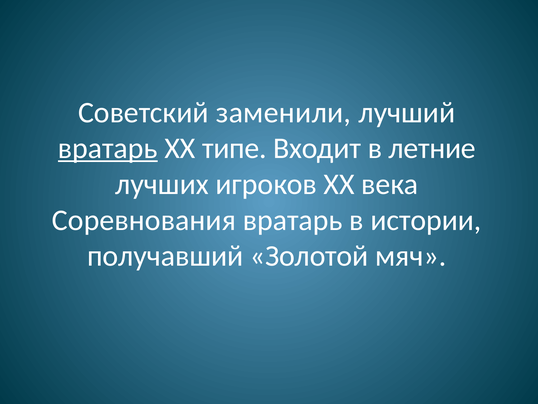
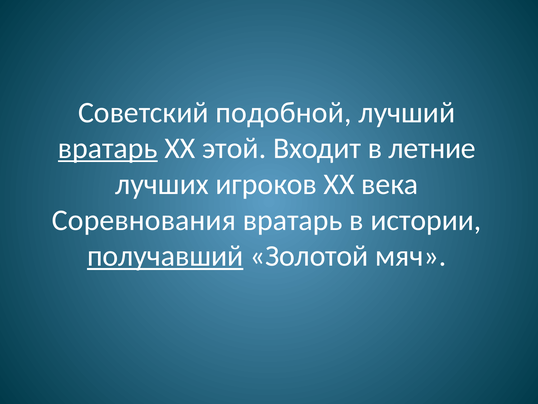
заменили: заменили -> подобной
типе: типе -> этой
получавший underline: none -> present
